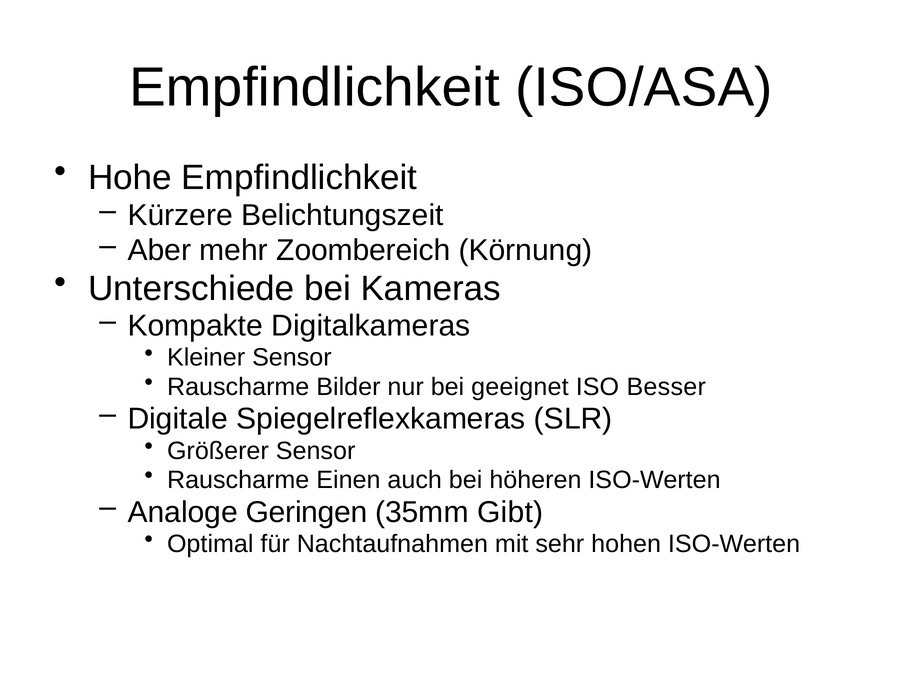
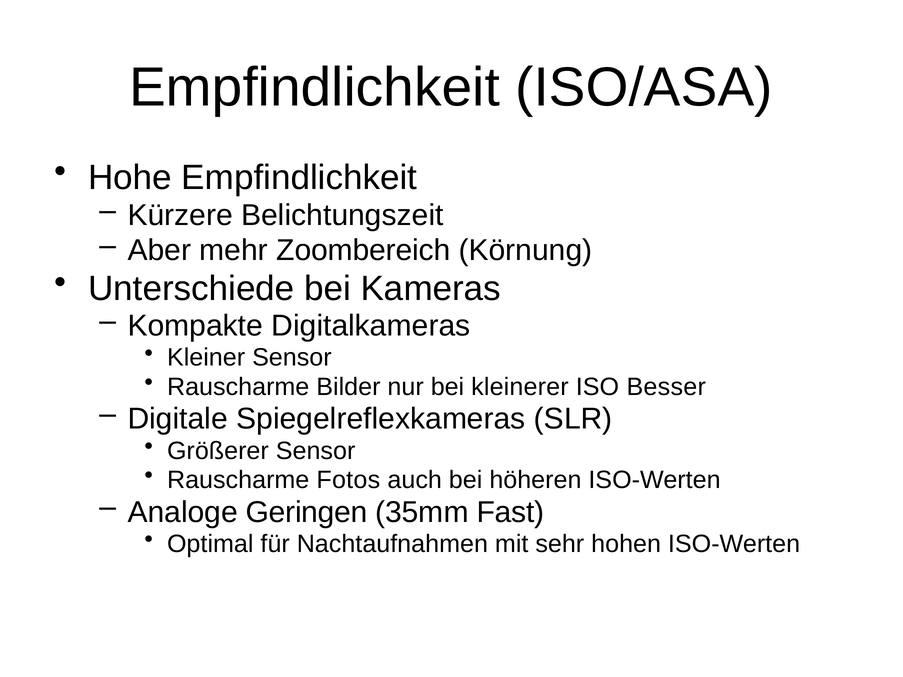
geeignet: geeignet -> kleinerer
Einen: Einen -> Fotos
Gibt: Gibt -> Fast
